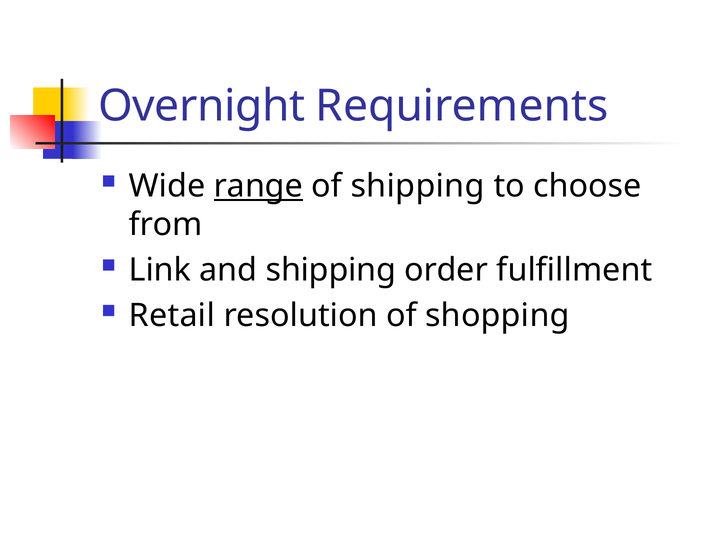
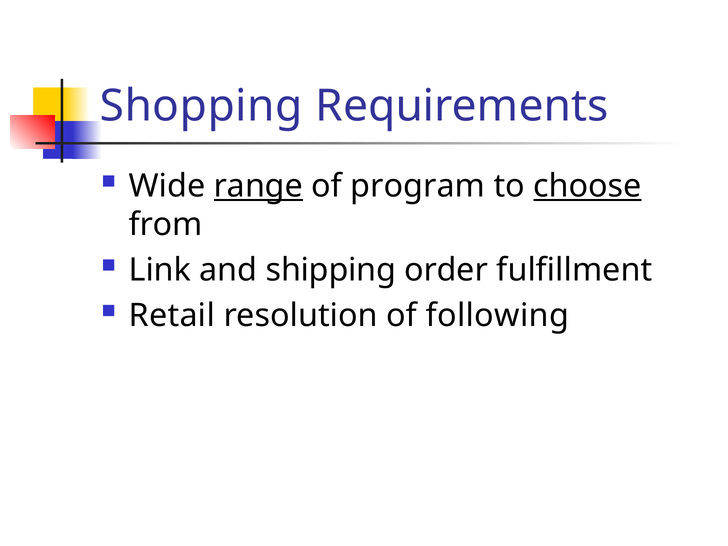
Overnight: Overnight -> Shopping
of shipping: shipping -> program
choose underline: none -> present
shopping: shopping -> following
